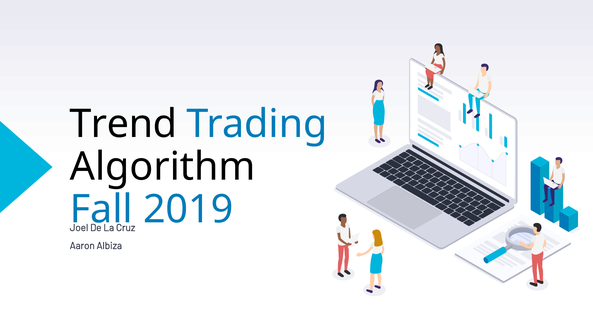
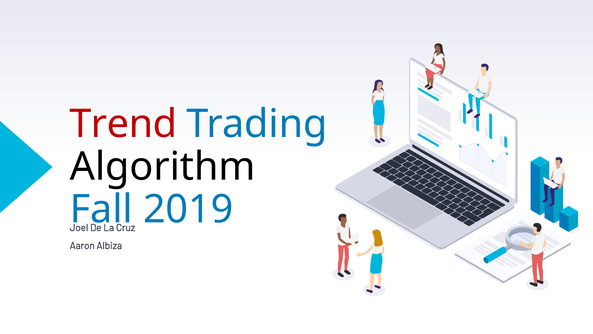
Trend colour: black -> red
